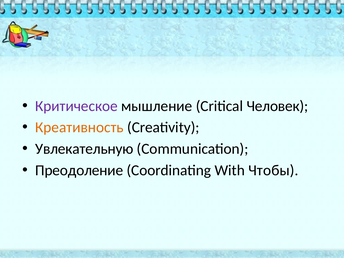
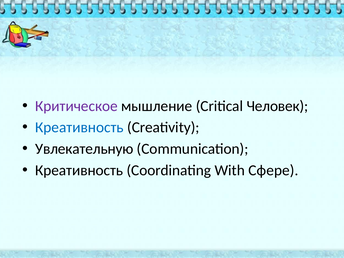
Креативность at (79, 127) colour: orange -> blue
Преодоление at (79, 170): Преодоление -> Креативность
Чтобы: Чтобы -> Сфере
